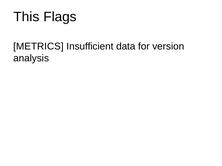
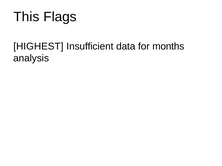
METRICS: METRICS -> HIGHEST
version: version -> months
